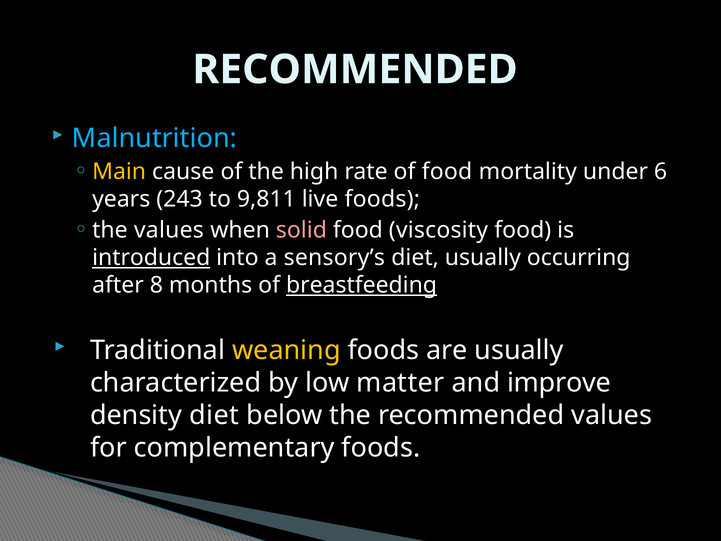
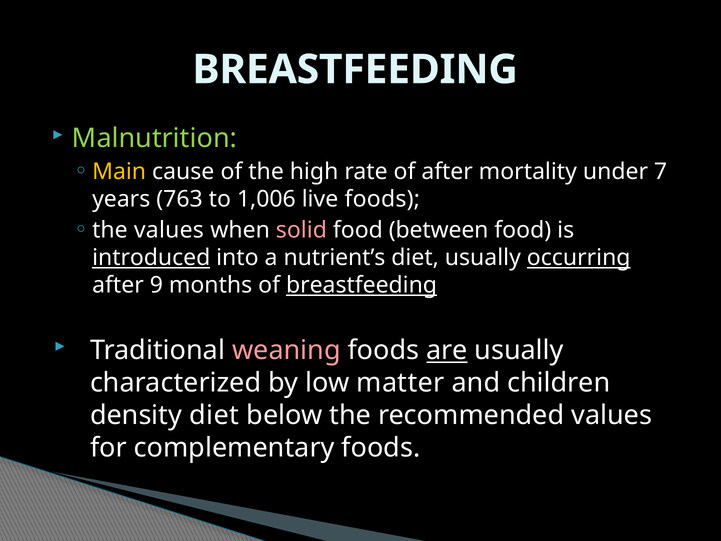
RECOMMENDED at (355, 70): RECOMMENDED -> BREASTFEEDING
Malnutrition colour: light blue -> light green
of food: food -> after
6: 6 -> 7
243: 243 -> 763
9,811: 9,811 -> 1,006
viscosity: viscosity -> between
sensory’s: sensory’s -> nutrient’s
occurring underline: none -> present
8: 8 -> 9
weaning colour: yellow -> pink
are underline: none -> present
improve: improve -> children
